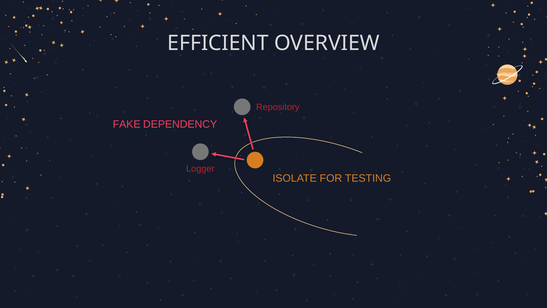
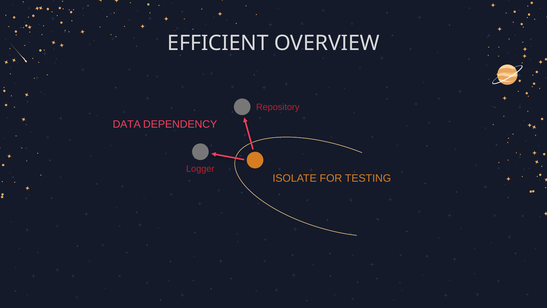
FAKE: FAKE -> DATA
